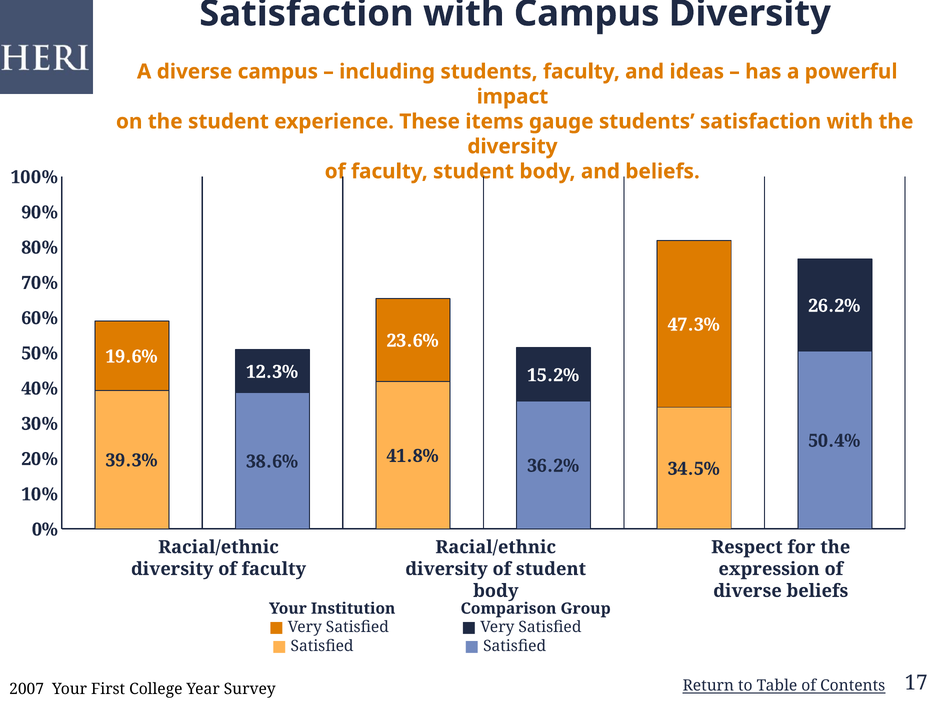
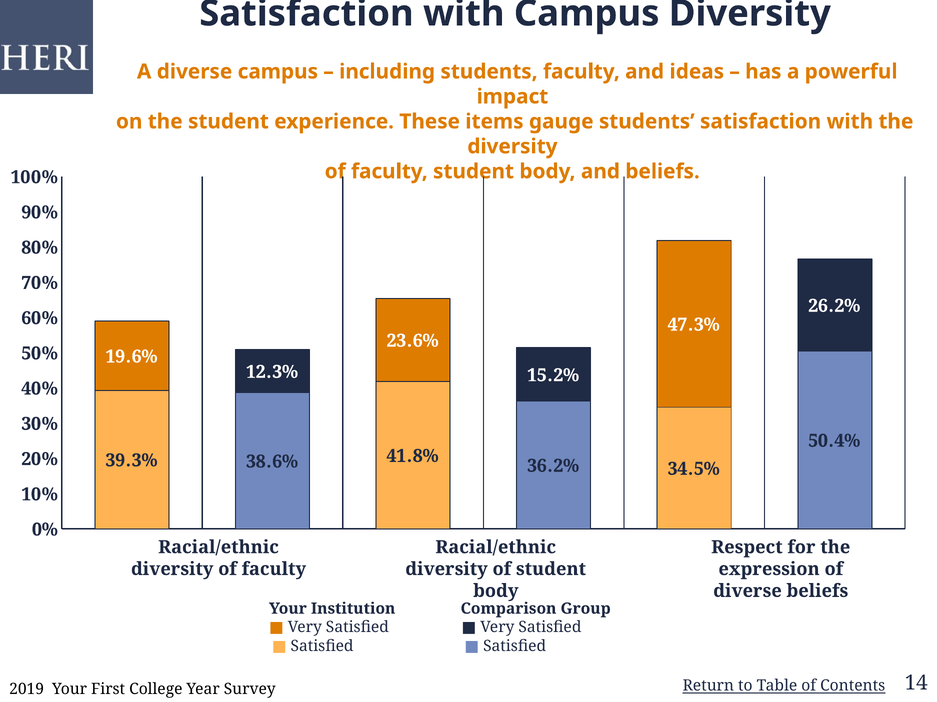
17: 17 -> 14
2007: 2007 -> 2019
